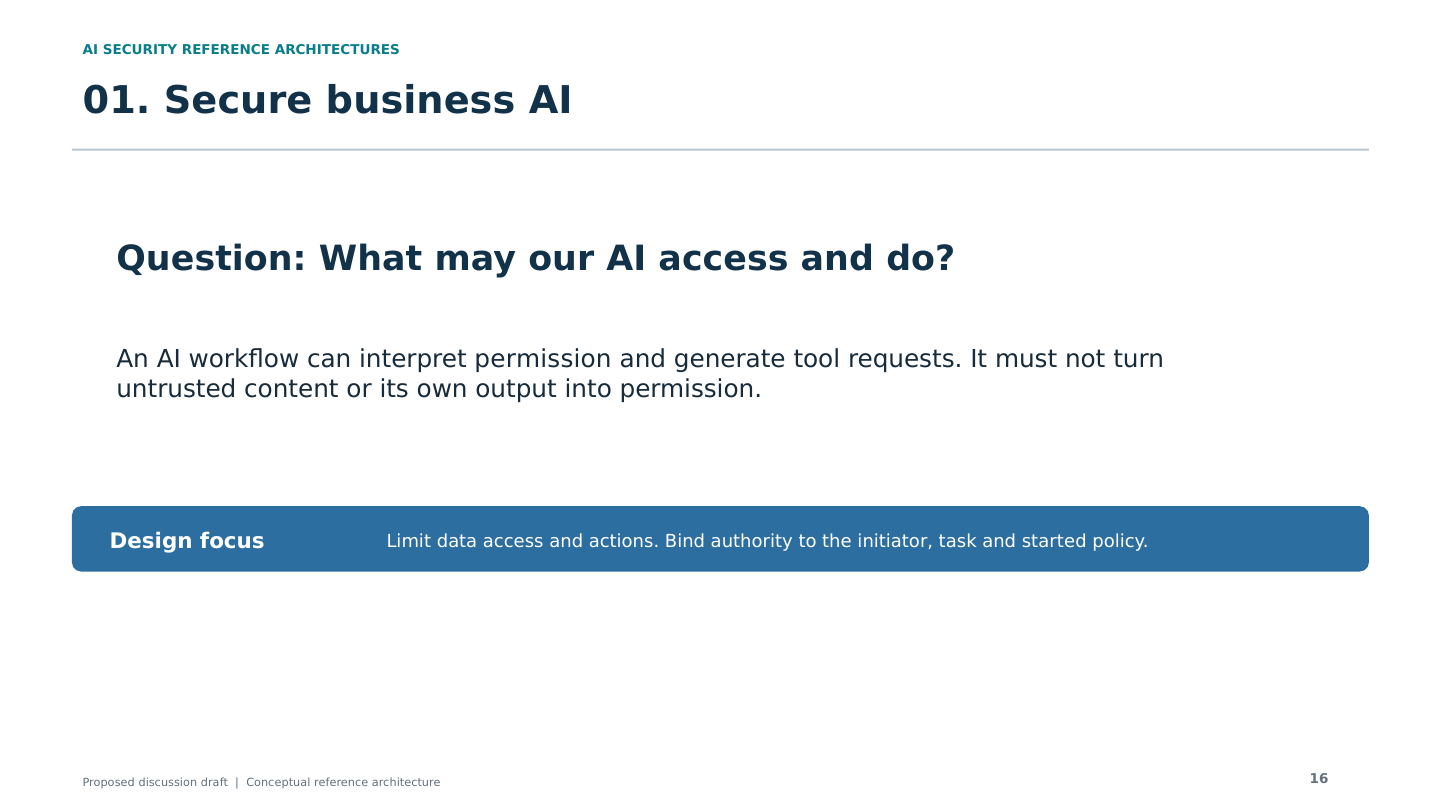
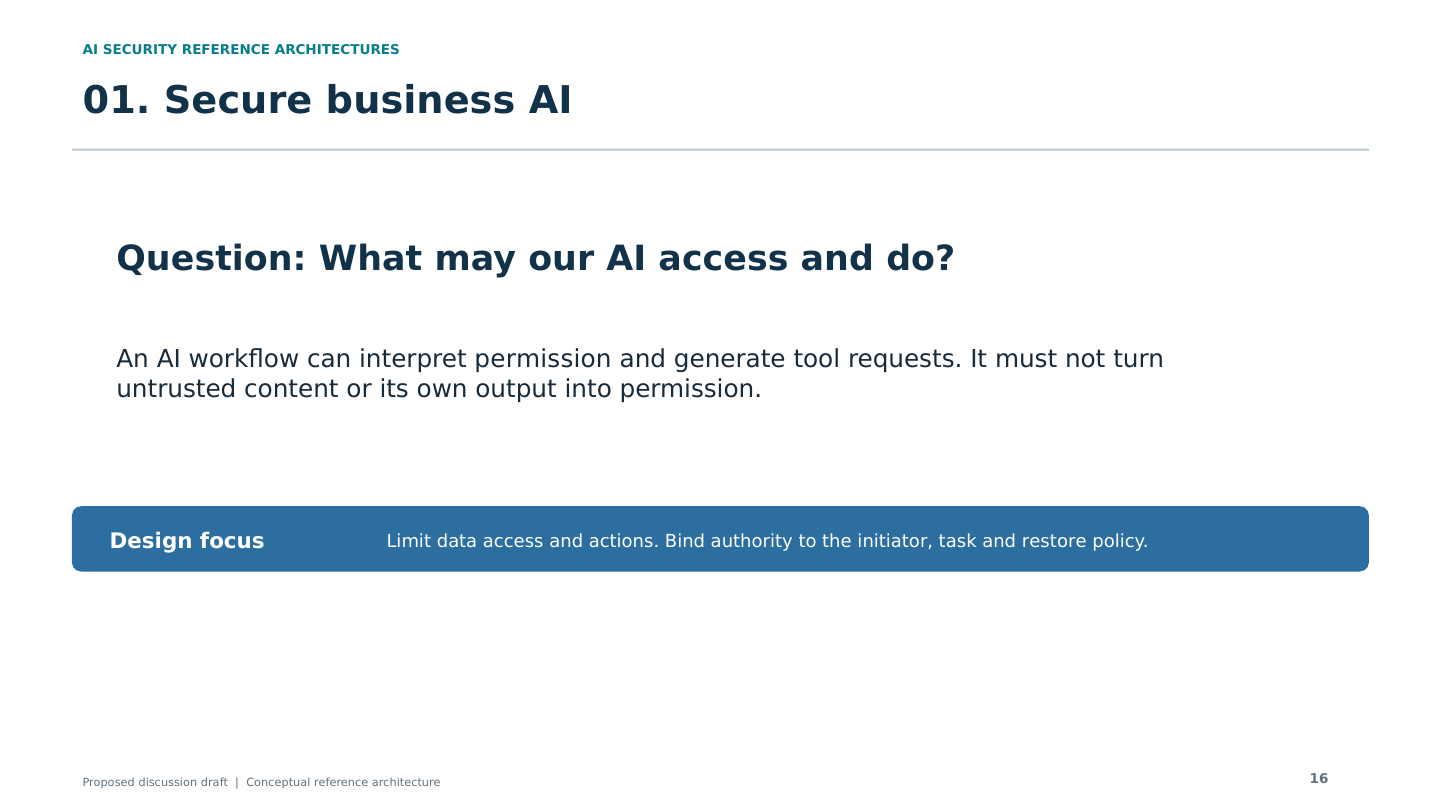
started: started -> restore
